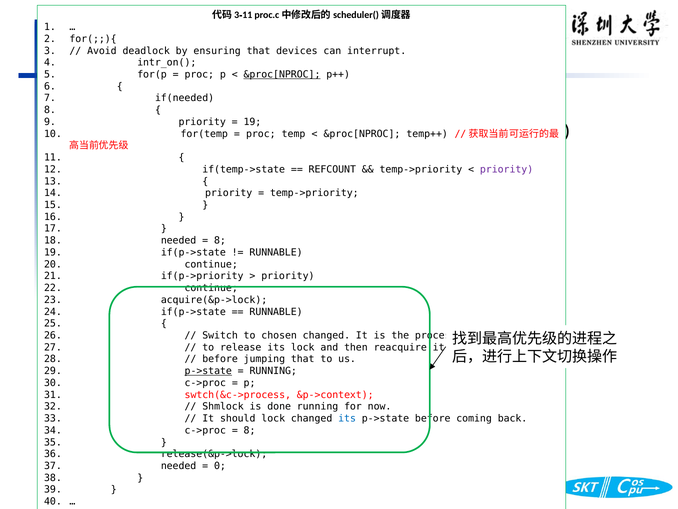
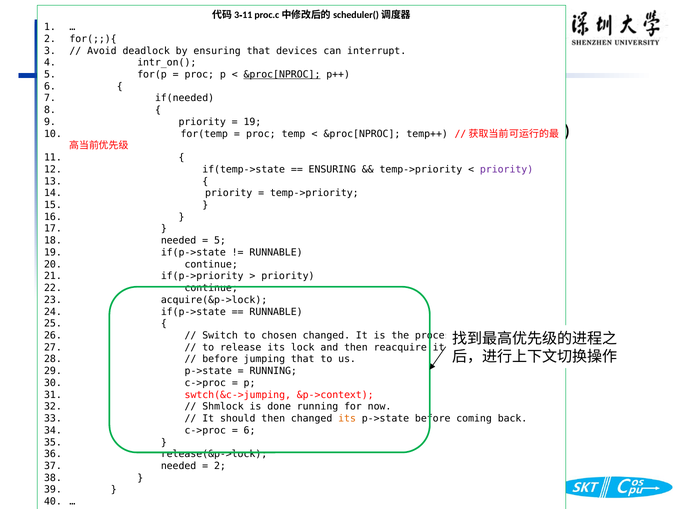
REFCOUNT at (332, 169): REFCOUNT -> ENSURING
8 at (220, 240): 8 -> 5
p->state at (208, 371) underline: present -> none
swtch(&c->process: swtch(&c->process -> swtch(&c->jumping
should lock: lock -> then
its at (347, 418) colour: blue -> orange
8 at (250, 430): 8 -> 6
0 at (220, 466): 0 -> 2
